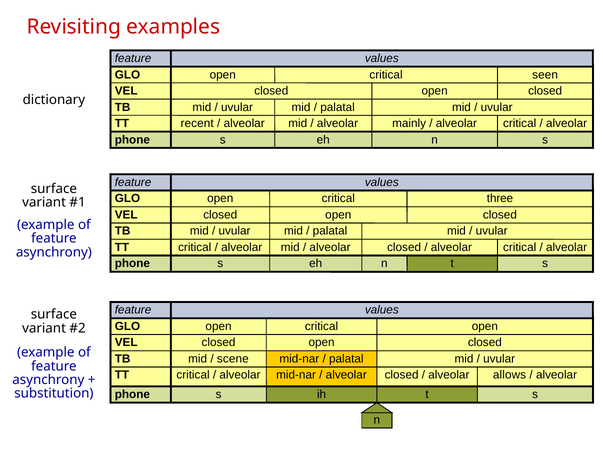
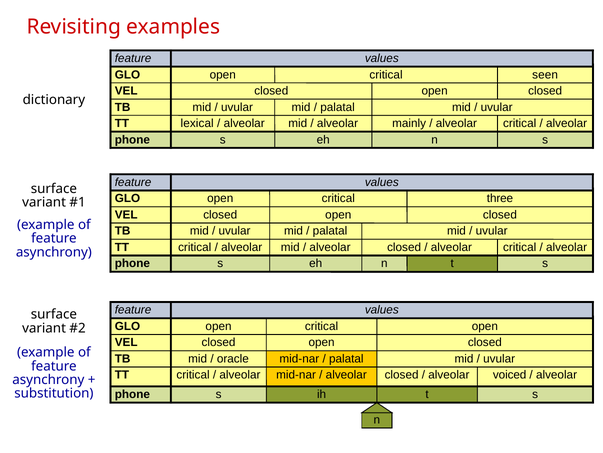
recent: recent -> lexical
scene: scene -> oracle
allows: allows -> voiced
